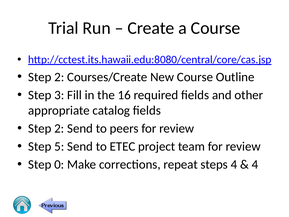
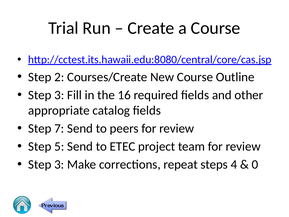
2 at (59, 128): 2 -> 7
0 at (59, 164): 0 -> 3
4 at (255, 164): 4 -> 0
